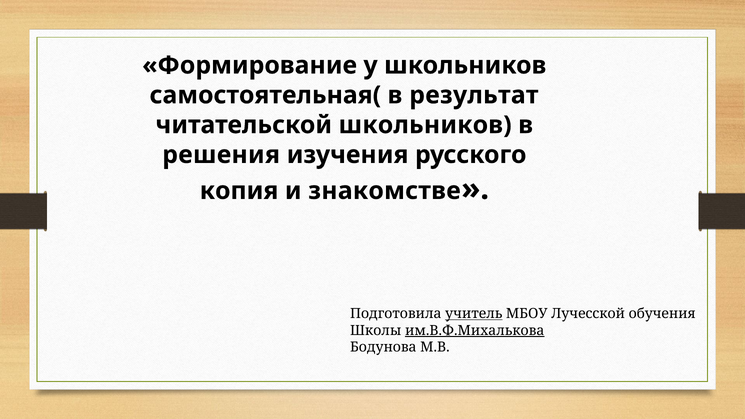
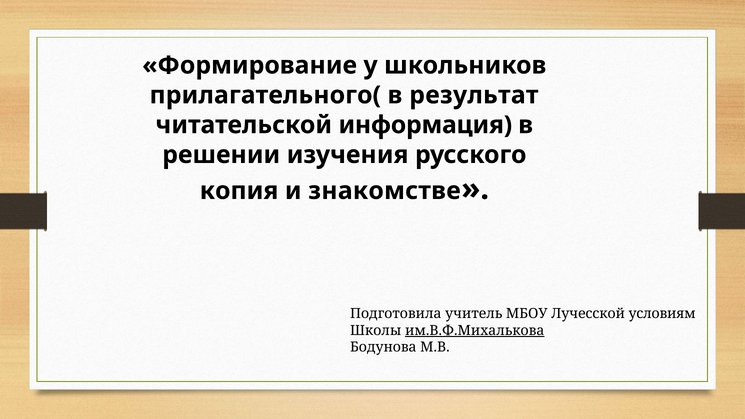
самостоятельная(: самостоятельная( -> прилагательного(
читательской школьников: школьников -> информация
решения: решения -> решении
учитель underline: present -> none
обучения: обучения -> условиям
